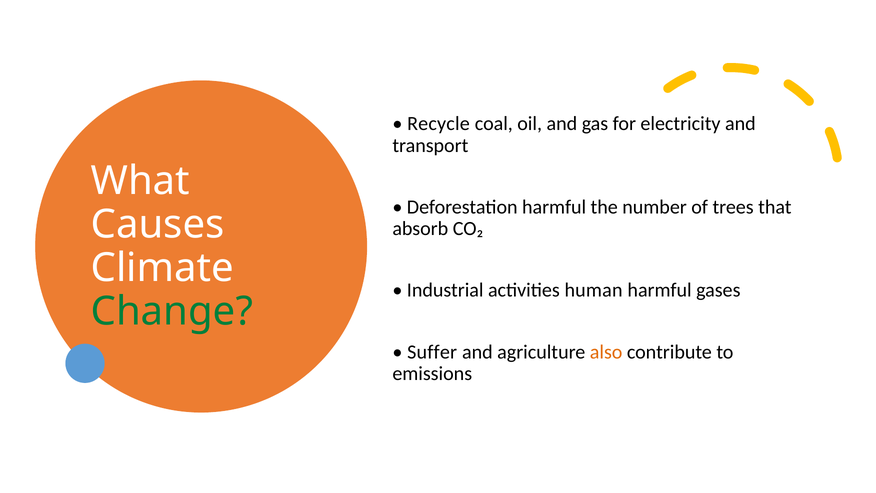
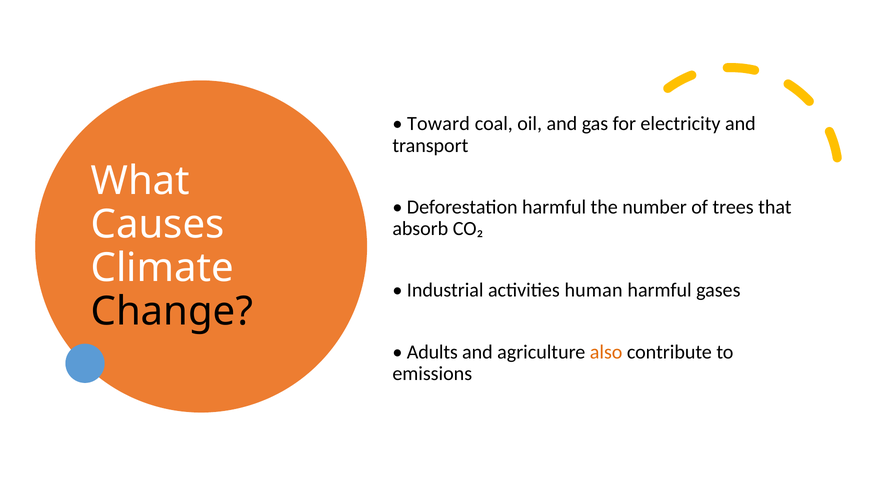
Recycle: Recycle -> Toward
Change colour: green -> black
Suffer: Suffer -> Adults
